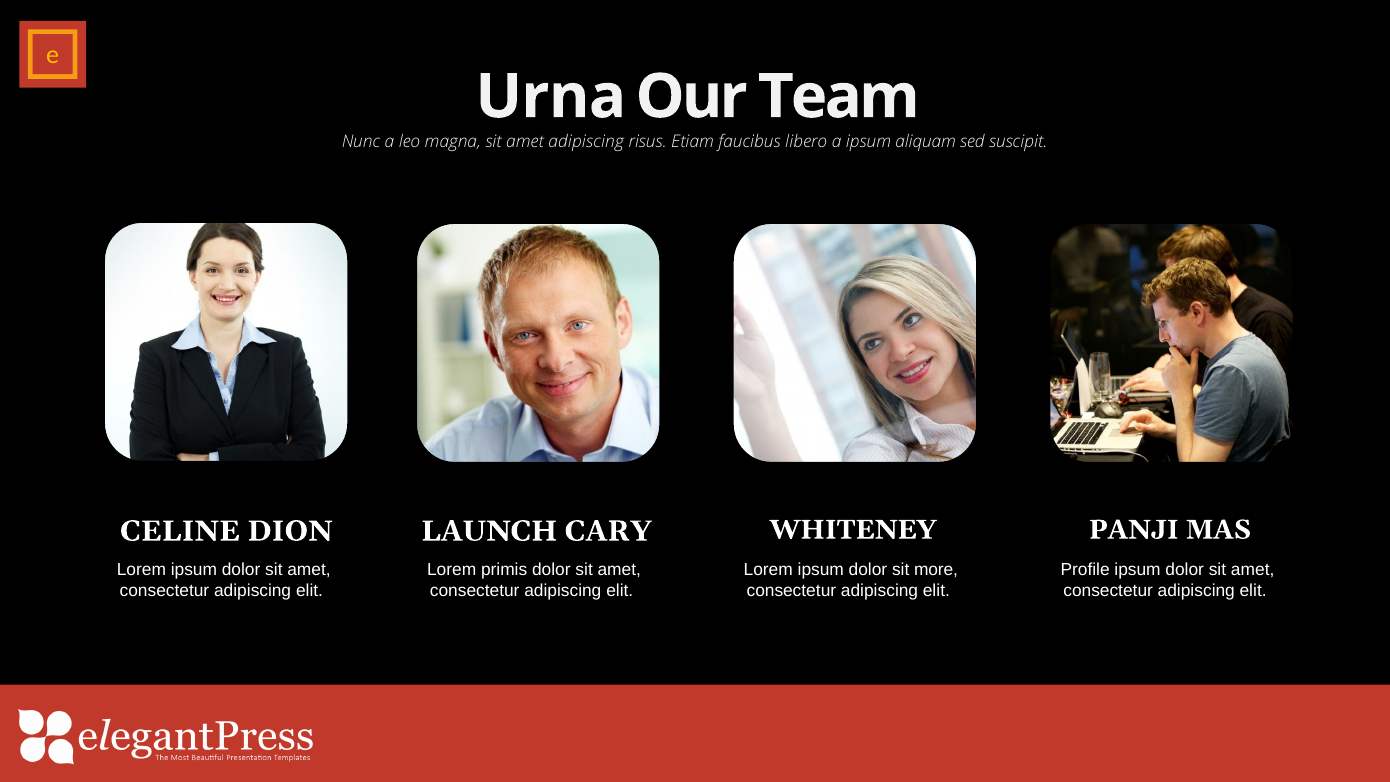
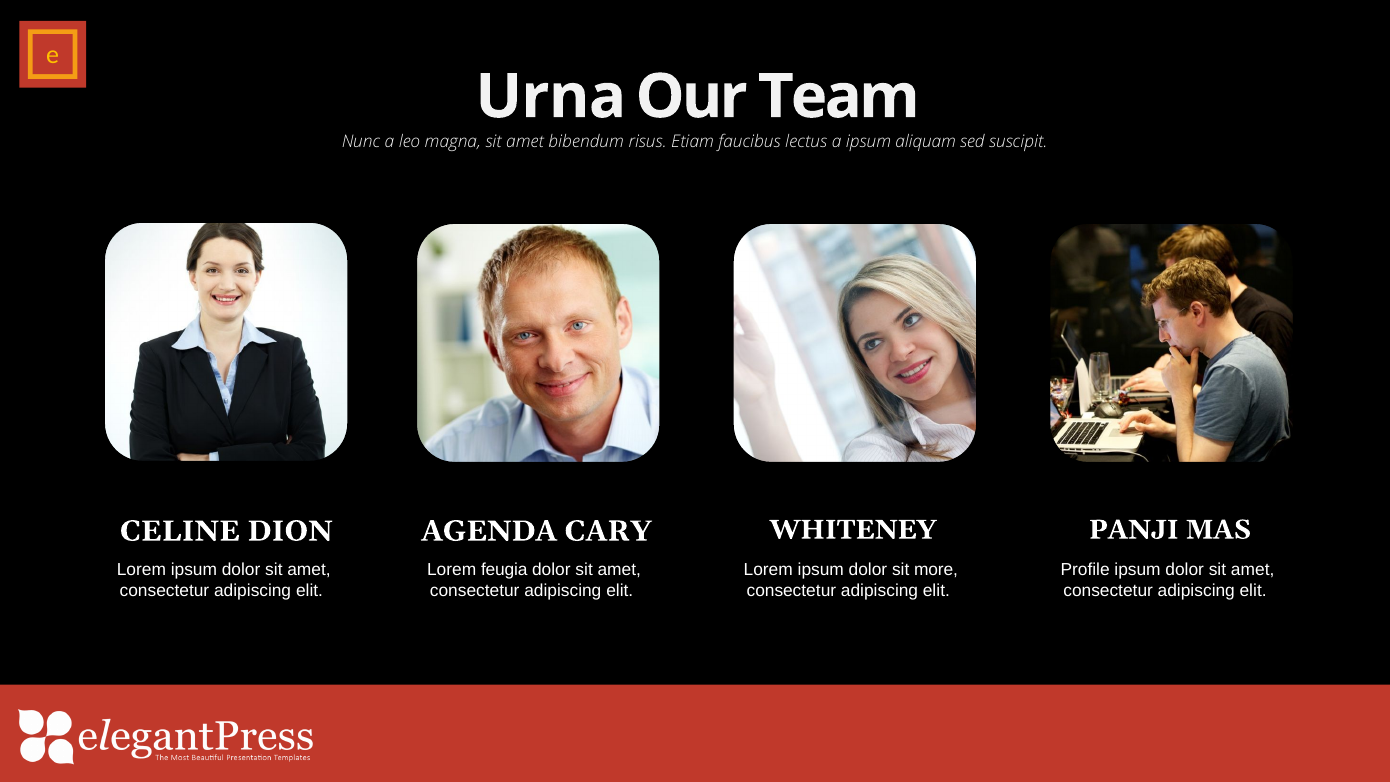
amet adipiscing: adipiscing -> bibendum
libero: libero -> lectus
LAUNCH: LAUNCH -> AGENDA
primis: primis -> feugia
